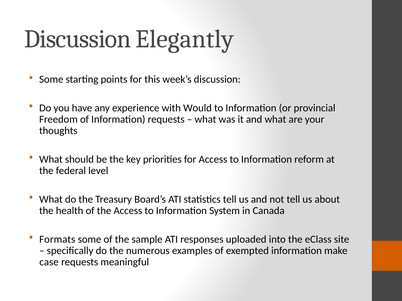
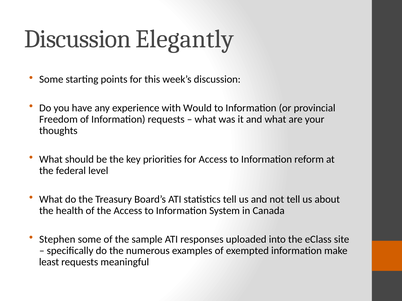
Formats: Formats -> Stephen
case: case -> least
